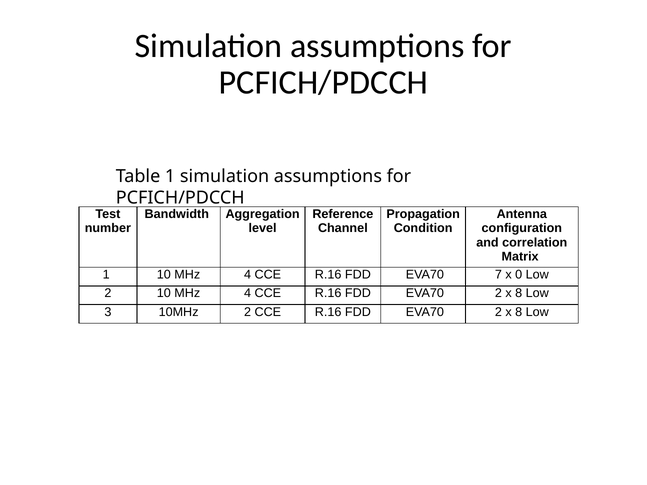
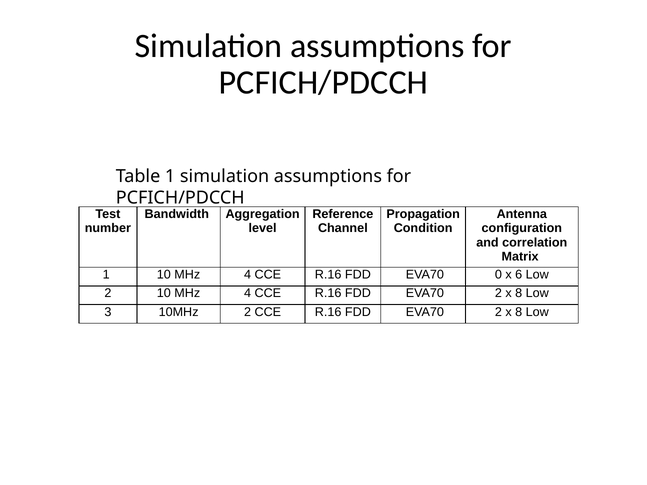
7: 7 -> 0
0: 0 -> 6
